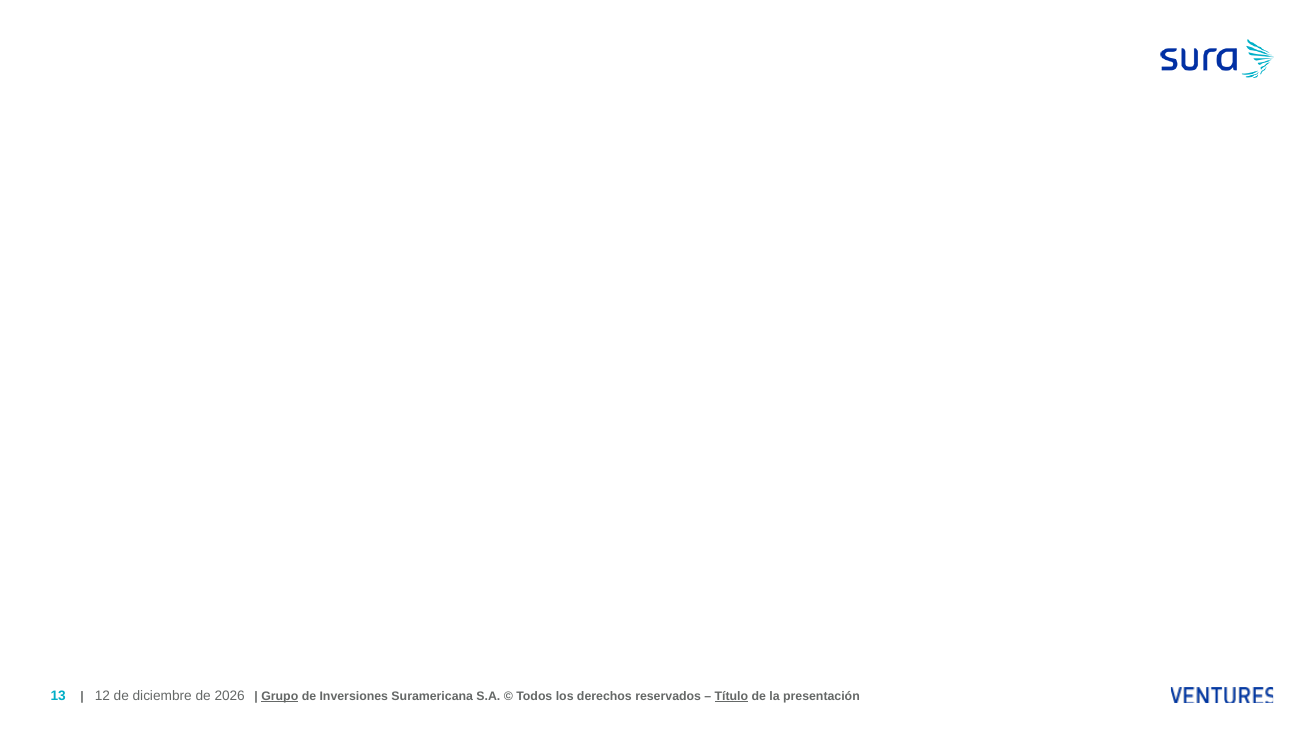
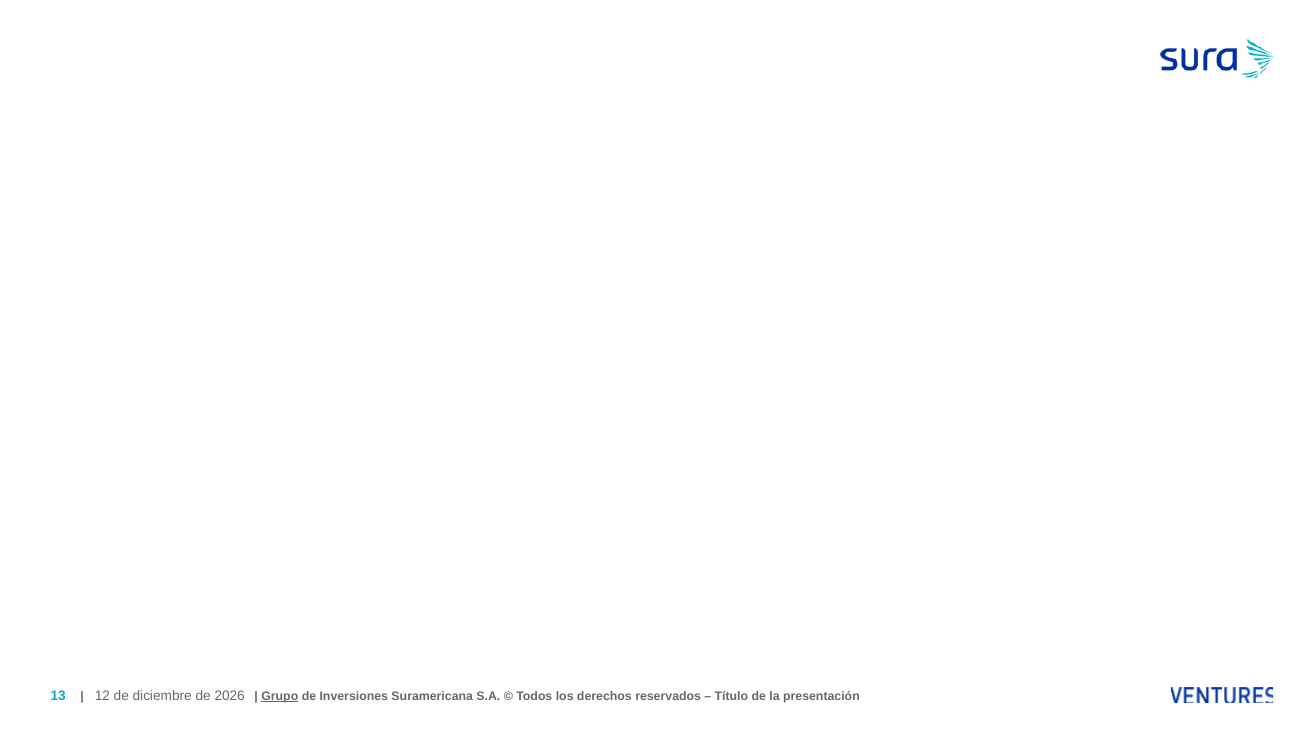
Título underline: present -> none
